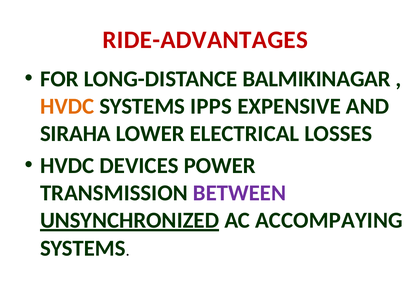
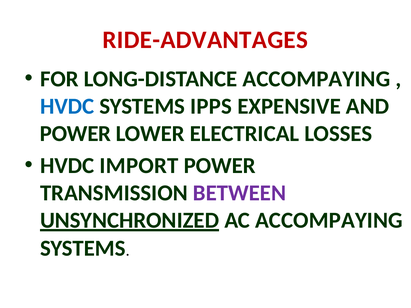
LONG-DISTANCE BALMIKINAGAR: BALMIKINAGAR -> ACCOMPAYING
HVDC at (67, 106) colour: orange -> blue
SIRAHA at (75, 134): SIRAHA -> POWER
DEVICES: DEVICES -> IMPORT
